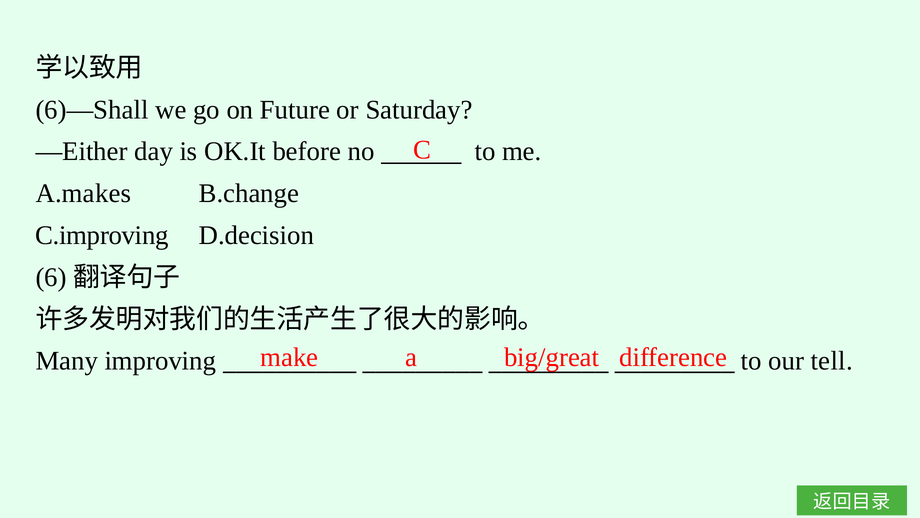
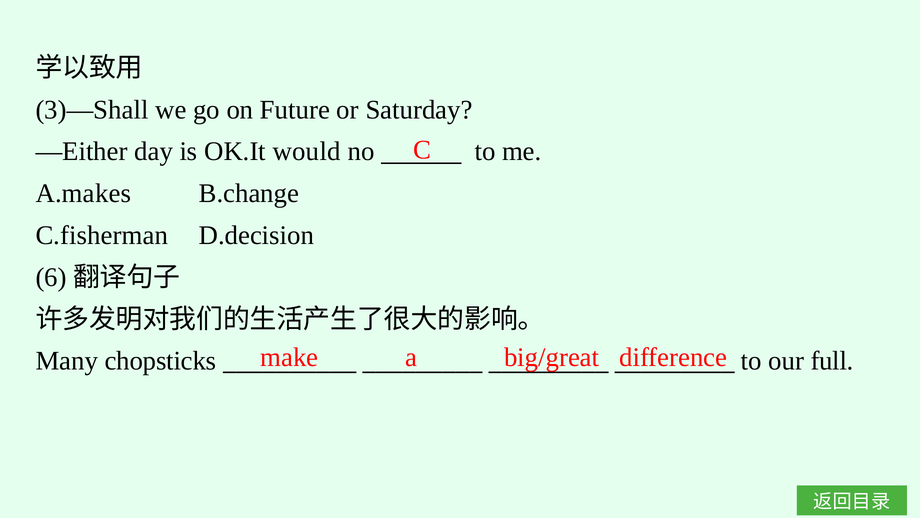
6)—Shall: 6)—Shall -> 3)—Shall
before: before -> would
C.improving: C.improving -> C.fisherman
improving: improving -> chopsticks
tell: tell -> full
